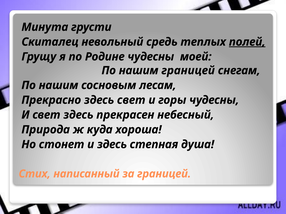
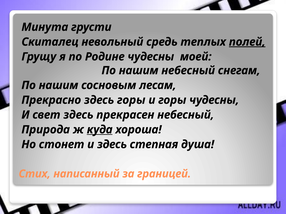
нашим границей: границей -> небесный
здесь свет: свет -> горы
куда underline: none -> present
